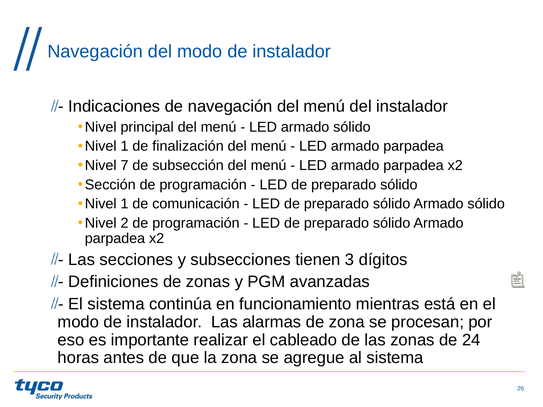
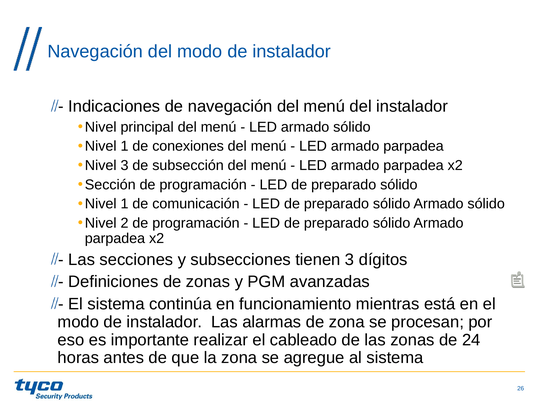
finalización: finalización -> conexiones
Nivel 7: 7 -> 3
